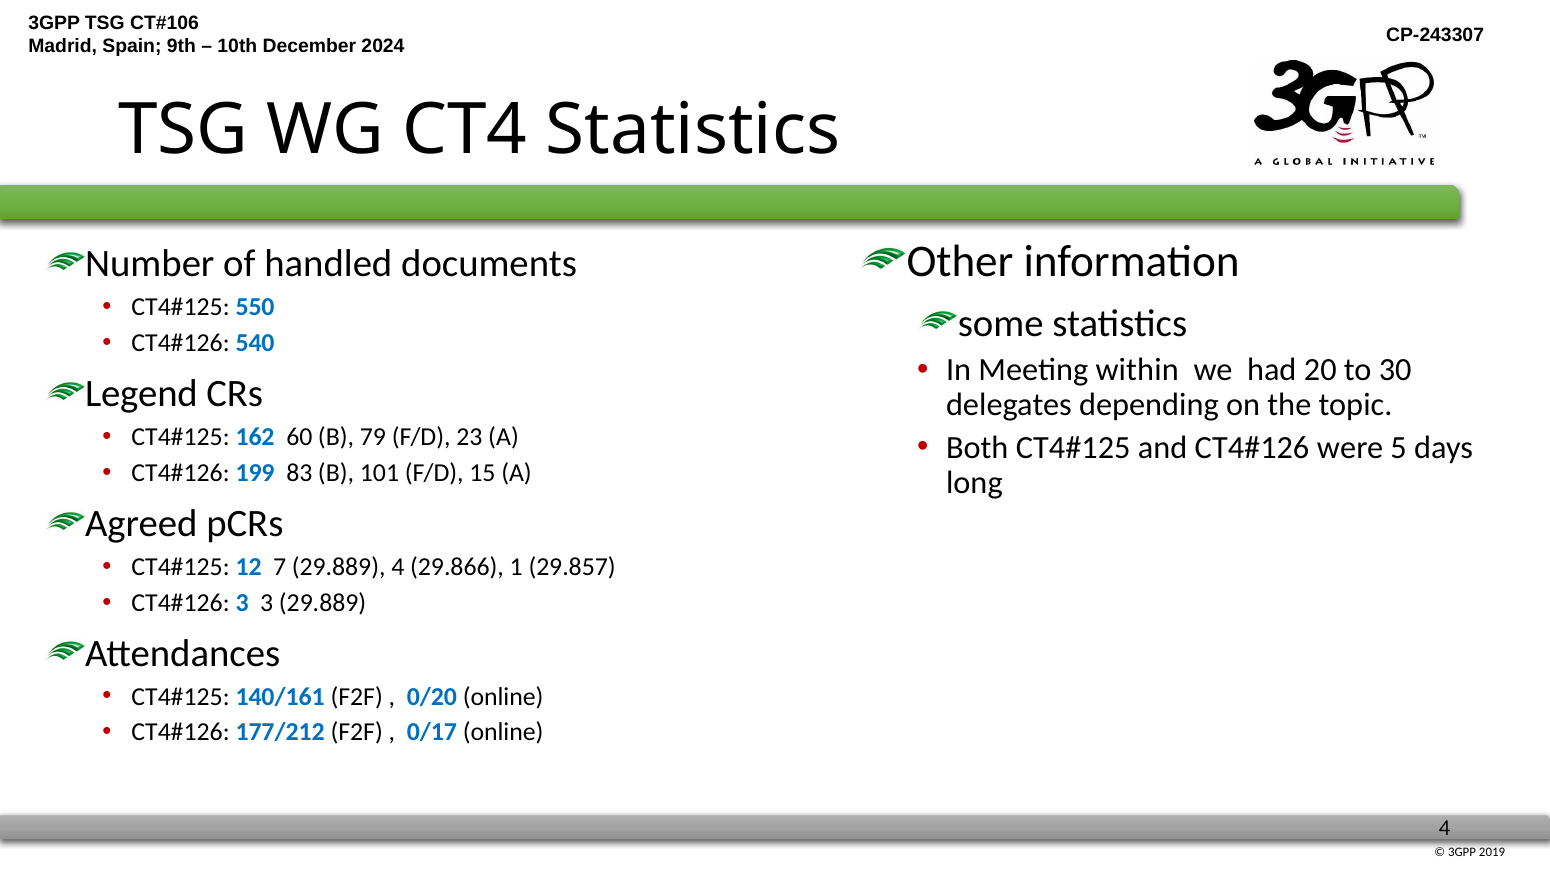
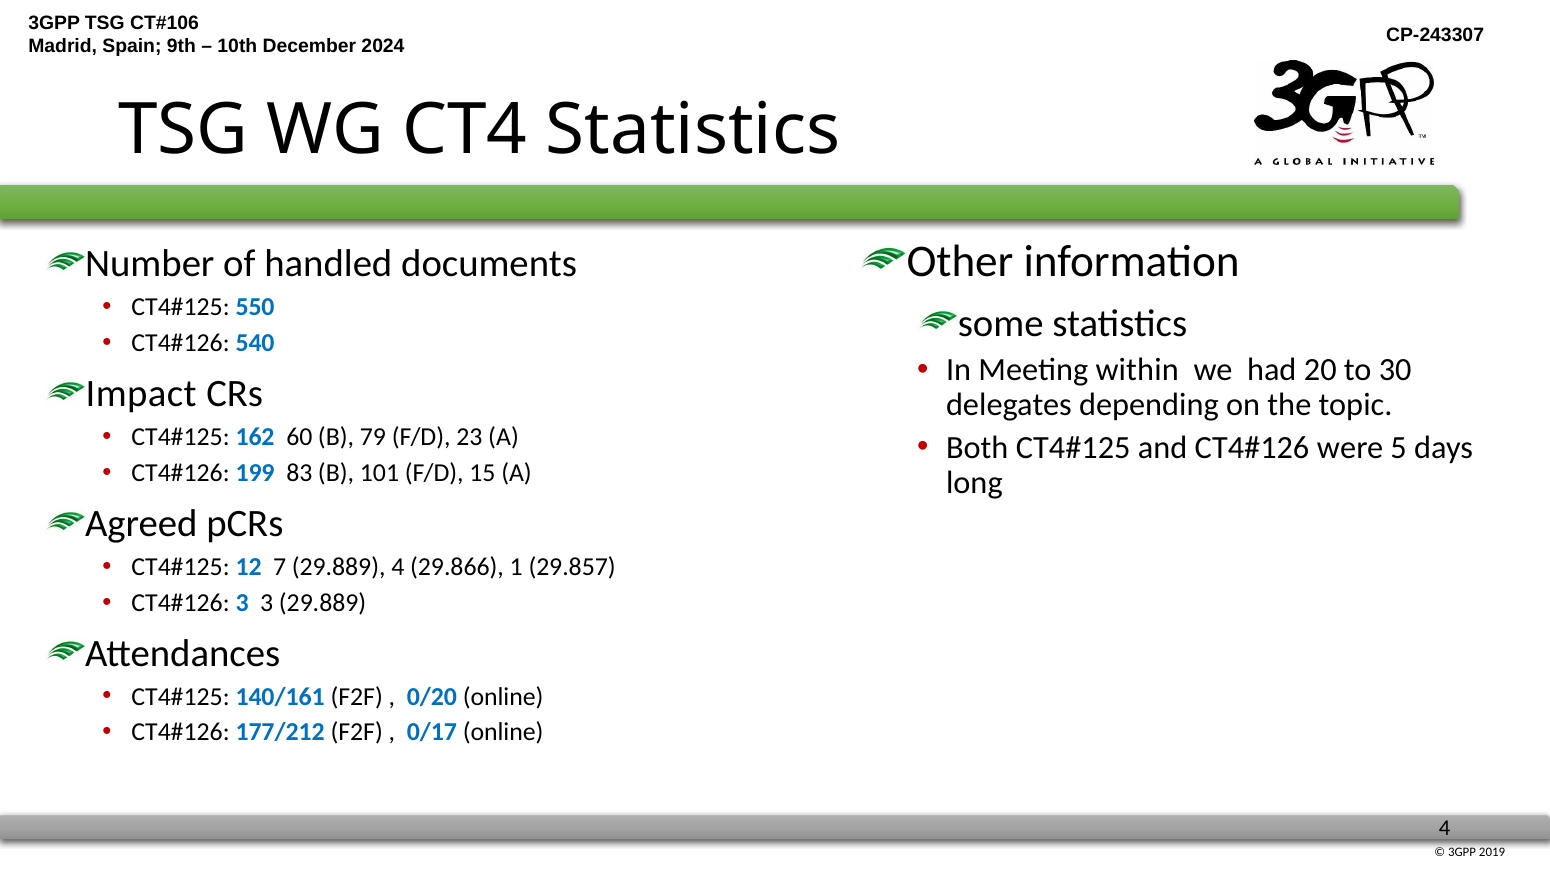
Legend: Legend -> Impact
